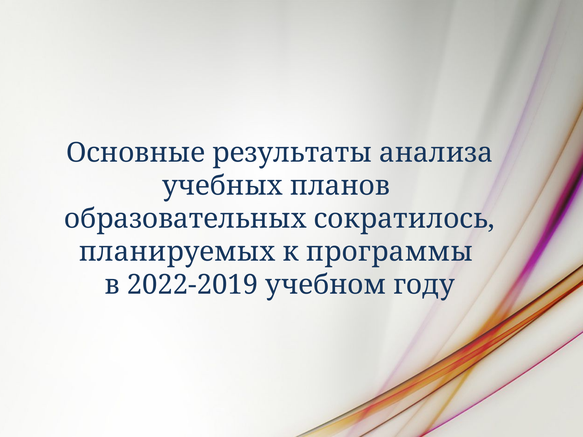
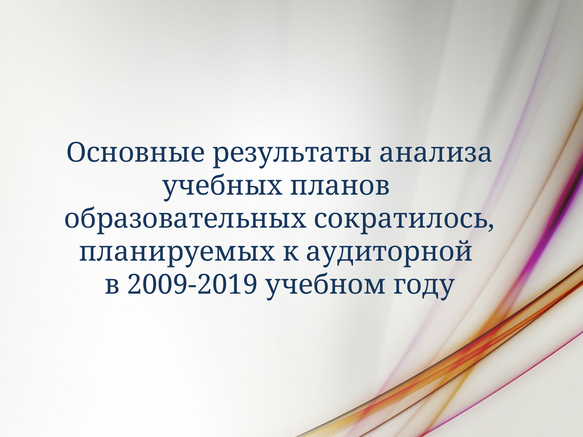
программы: программы -> аудиторной
2022-2019: 2022-2019 -> 2009-2019
